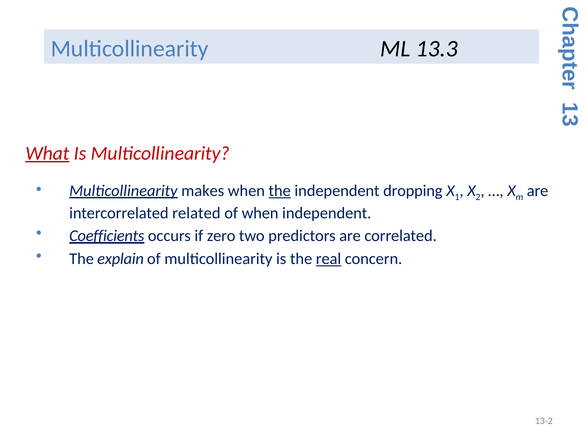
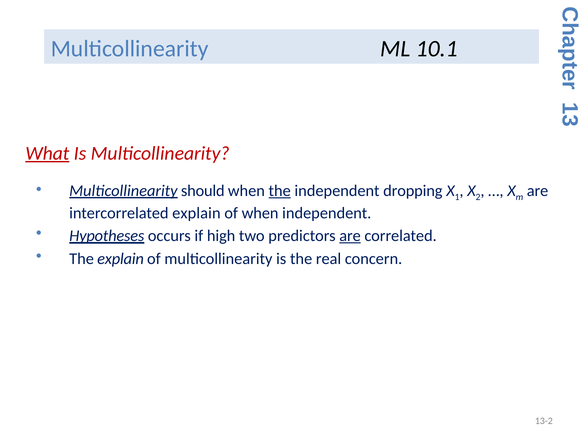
13.3: 13.3 -> 10.1
makes: makes -> should
intercorrelated related: related -> explain
Coefficients: Coefficients -> Hypotheses
zero: zero -> high
are at (350, 236) underline: none -> present
real underline: present -> none
